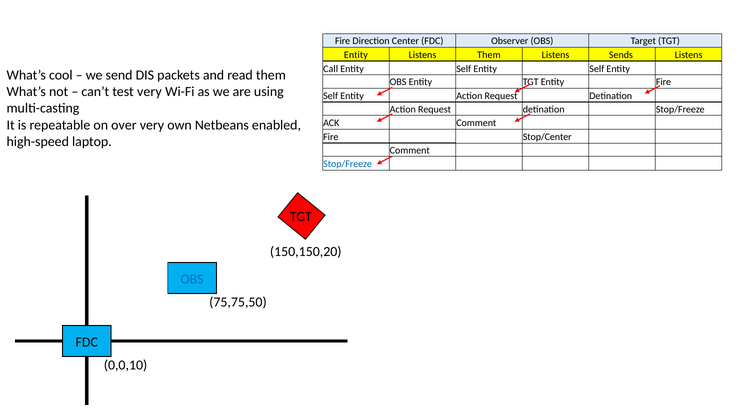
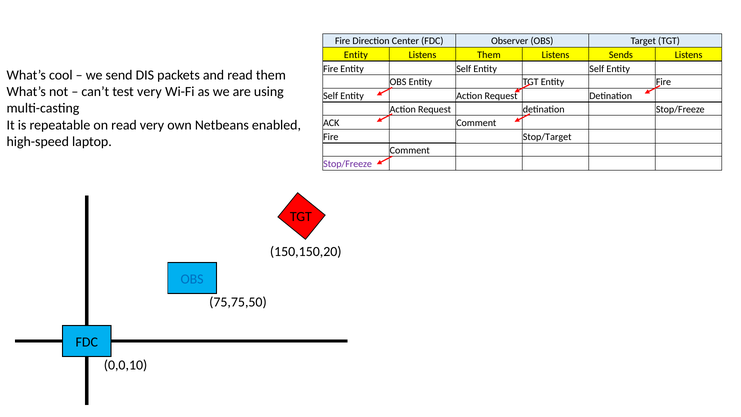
Call at (331, 69): Call -> Fire
on over: over -> read
Stop/Center: Stop/Center -> Stop/Target
Stop/Freeze at (348, 164) colour: blue -> purple
